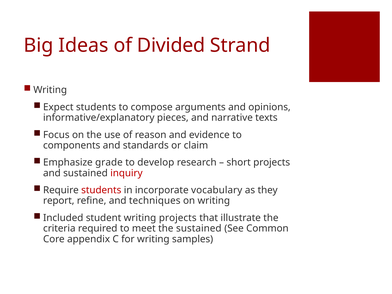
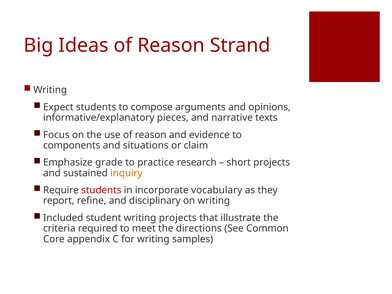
Ideas of Divided: Divided -> Reason
standards: standards -> situations
develop: develop -> practice
inquiry colour: red -> orange
techniques: techniques -> disciplinary
the sustained: sustained -> directions
